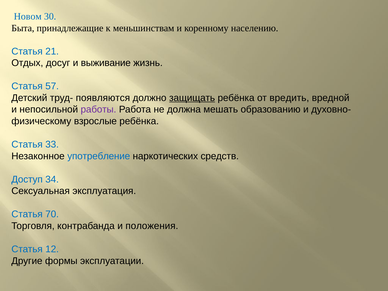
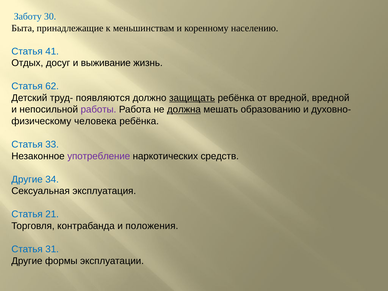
Новом: Новом -> Заботу
21: 21 -> 41
57: 57 -> 62
от вредить: вредить -> вредной
должна underline: none -> present
взрослые: взрослые -> человека
употребление colour: blue -> purple
Доступ at (27, 179): Доступ -> Другие
70: 70 -> 21
12: 12 -> 31
